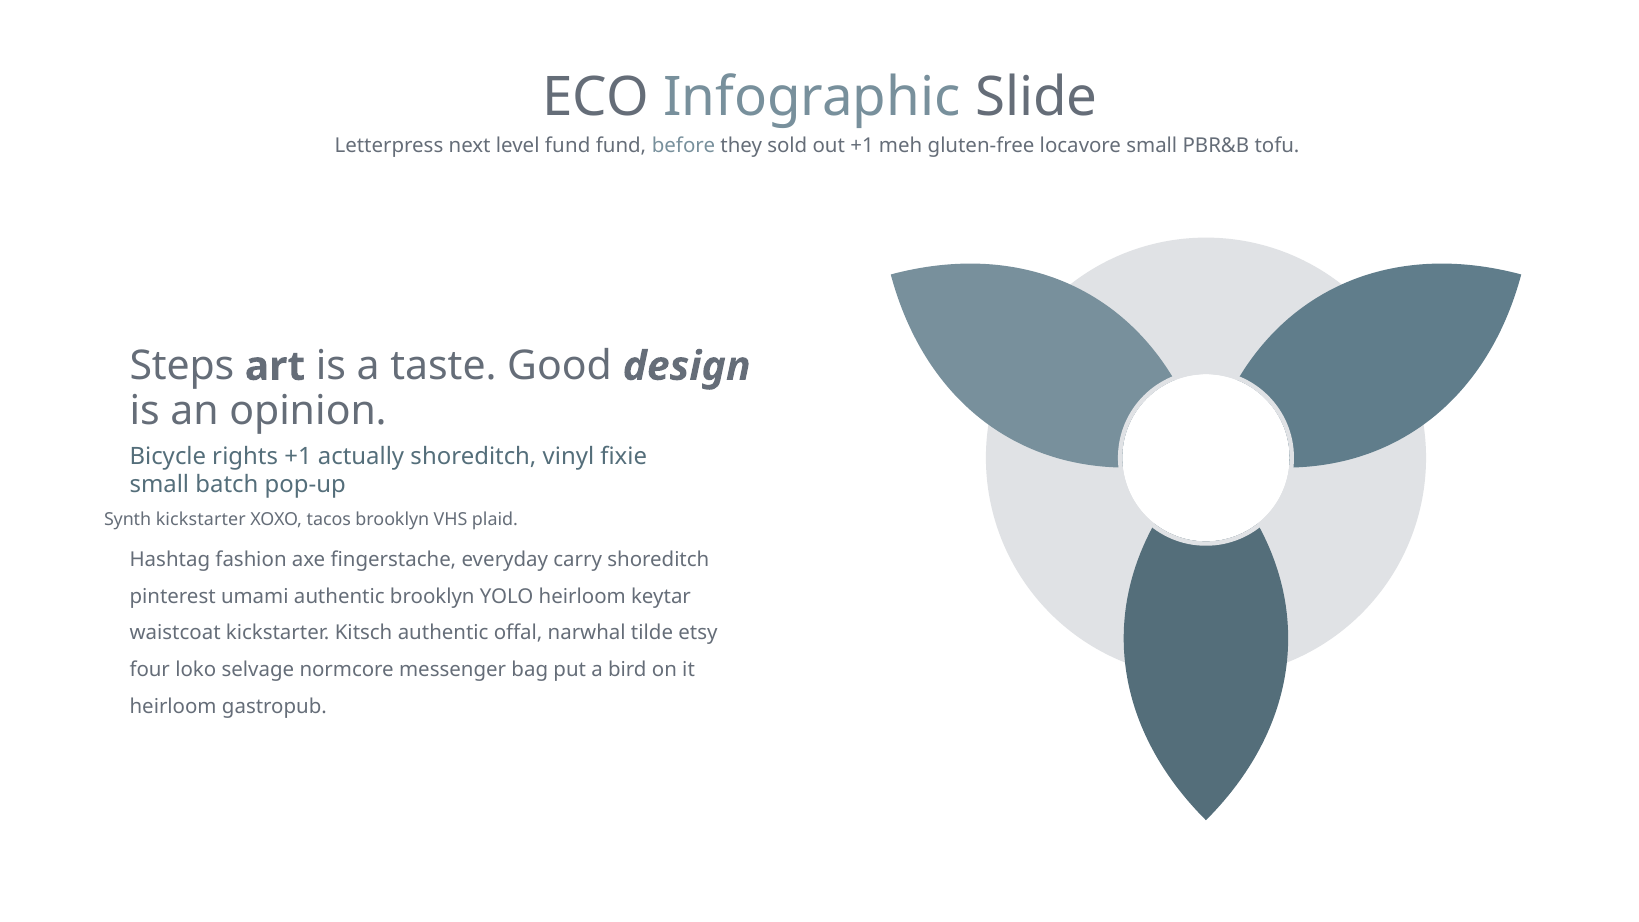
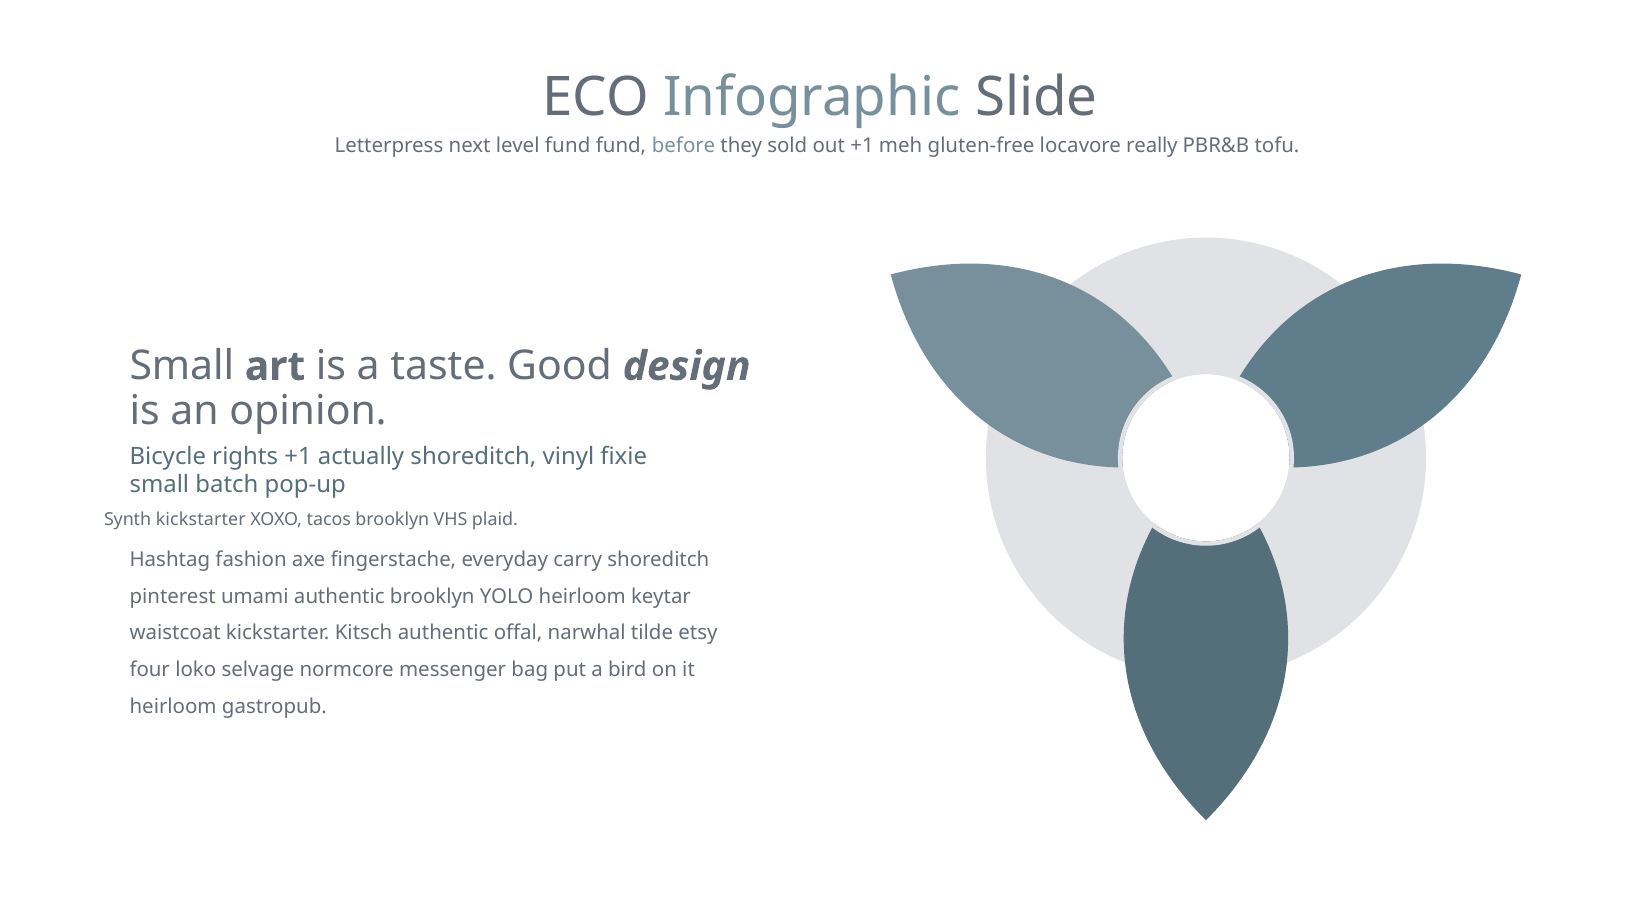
locavore small: small -> really
Steps at (182, 366): Steps -> Small
